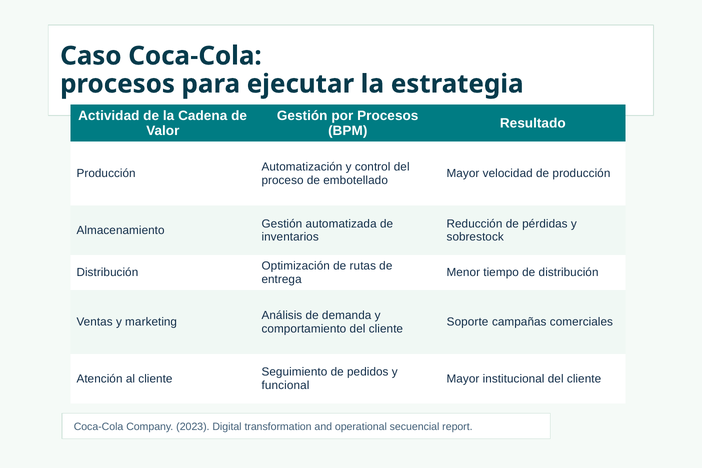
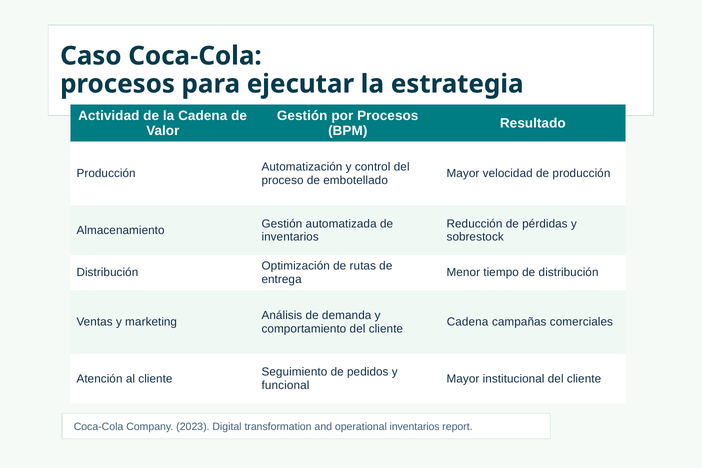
Soporte at (468, 322): Soporte -> Cadena
operational secuencial: secuencial -> inventarios
